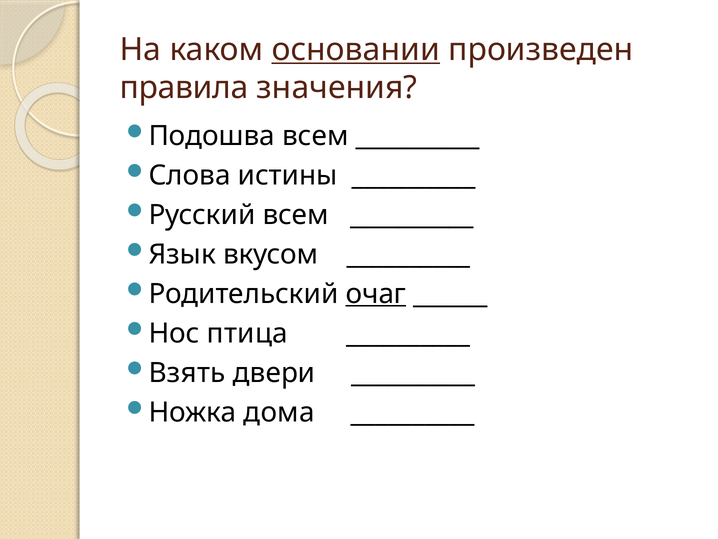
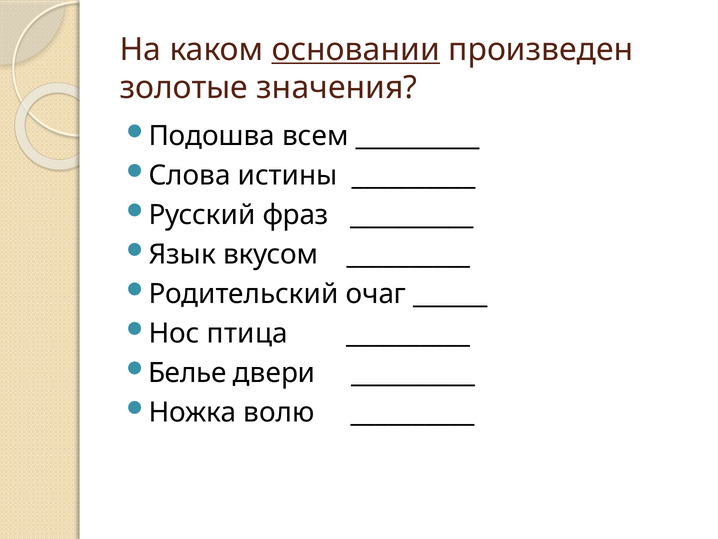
правила: правила -> золотые
Русский всем: всем -> фраз
очаг underline: present -> none
Взять: Взять -> Белье
дома: дома -> волю
